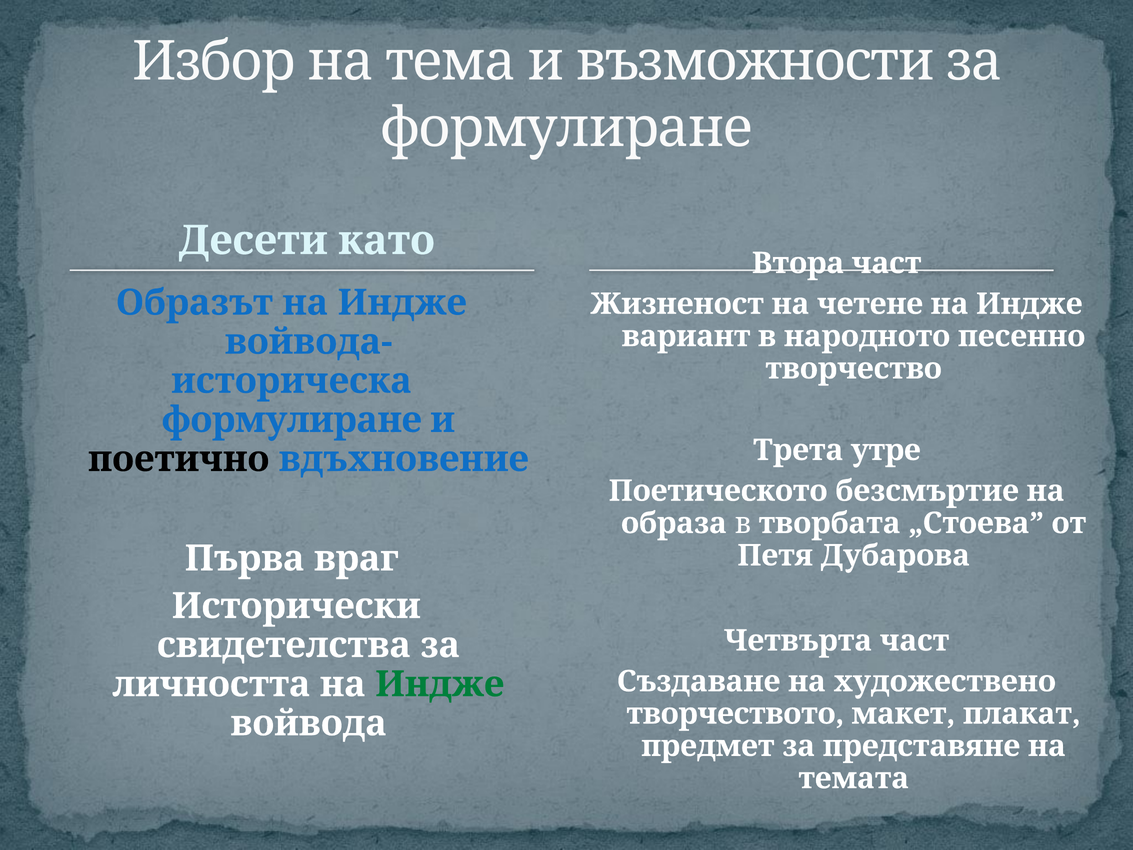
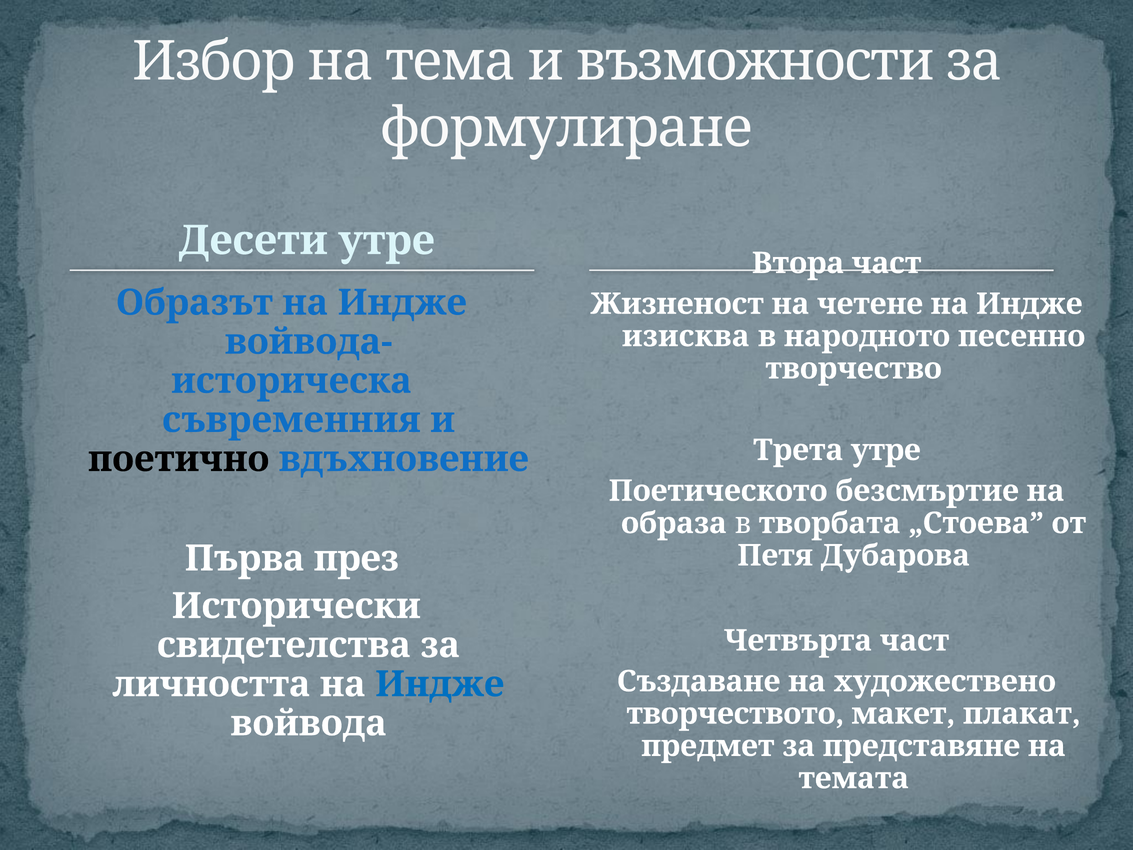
Десети като: като -> утре
вариант: вариант -> изисква
формулиране at (292, 420): формулиране -> съвременния
враг: враг -> през
Индже at (440, 684) colour: green -> blue
